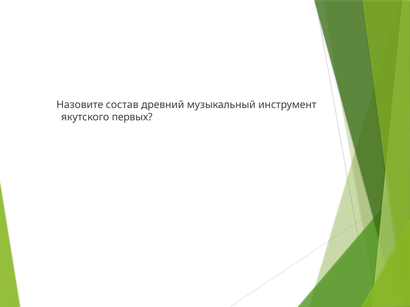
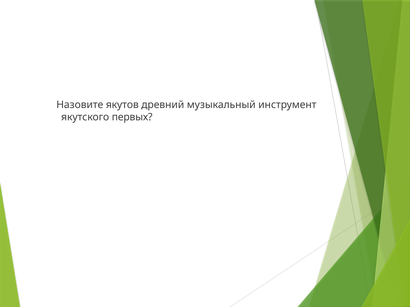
состав: состав -> якутов
